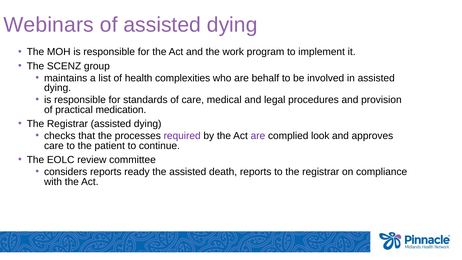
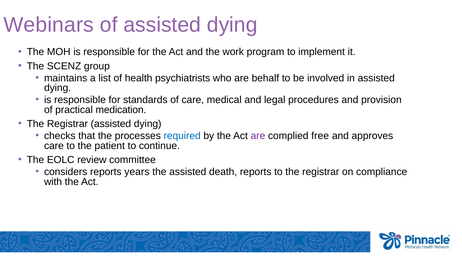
complexities: complexities -> psychiatrists
required colour: purple -> blue
look: look -> free
ready: ready -> years
